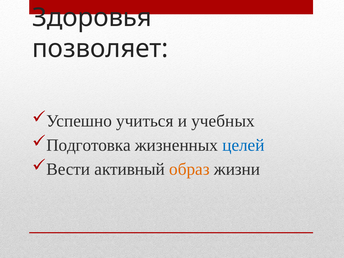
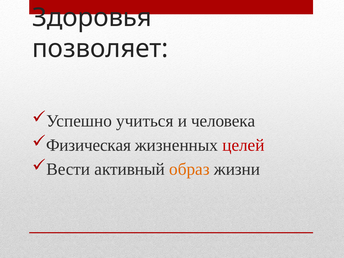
учебных: учебных -> человека
Подготовка: Подготовка -> Физическая
целей colour: blue -> red
